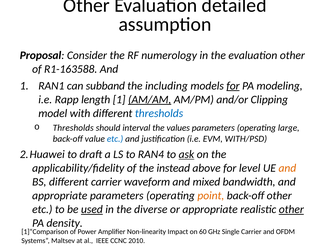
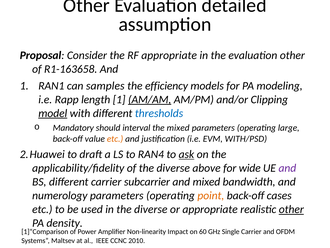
RF numerology: numerology -> appropriate
R1-163588: R1-163588 -> R1-163658
subband: subband -> samples
including: including -> efficiency
for at (233, 86) underline: present -> none
model underline: none -> present
Thresholds at (73, 128): Thresholds -> Mandatory
the values: values -> mixed
etc at (115, 139) colour: blue -> orange
of the instead: instead -> diverse
level: level -> wide
and at (287, 168) colour: orange -> purple
waveform: waveform -> subcarrier
appropriate at (60, 195): appropriate -> numerology
back-off other: other -> cases
used underline: present -> none
